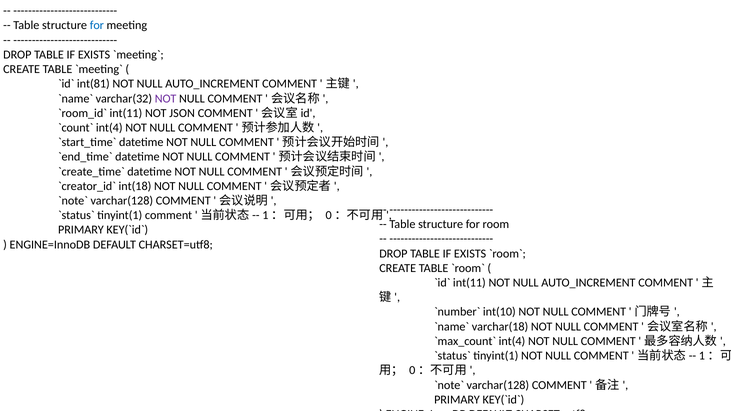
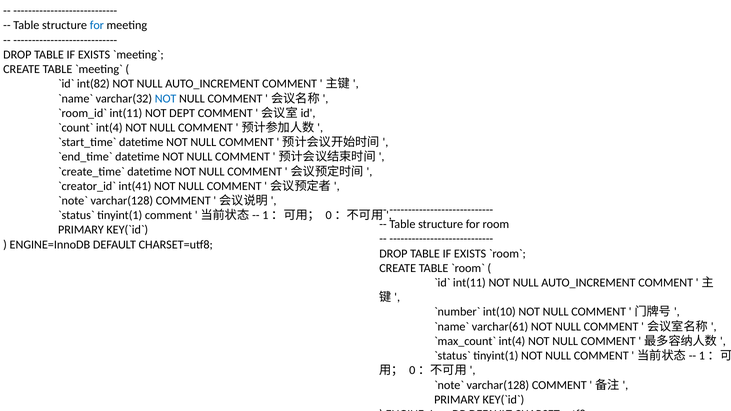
int(81: int(81 -> int(82
NOT at (166, 99) colour: purple -> blue
JSON: JSON -> DEPT
int(18: int(18 -> int(41
varchar(18: varchar(18 -> varchar(61
